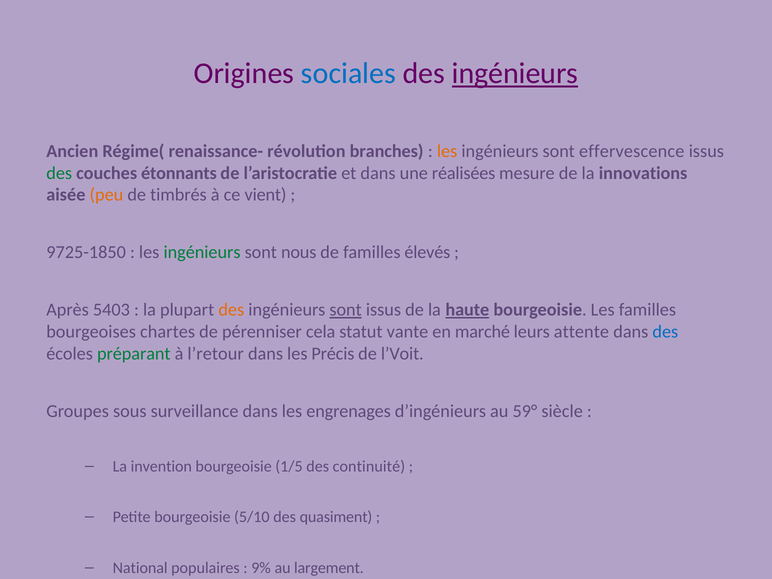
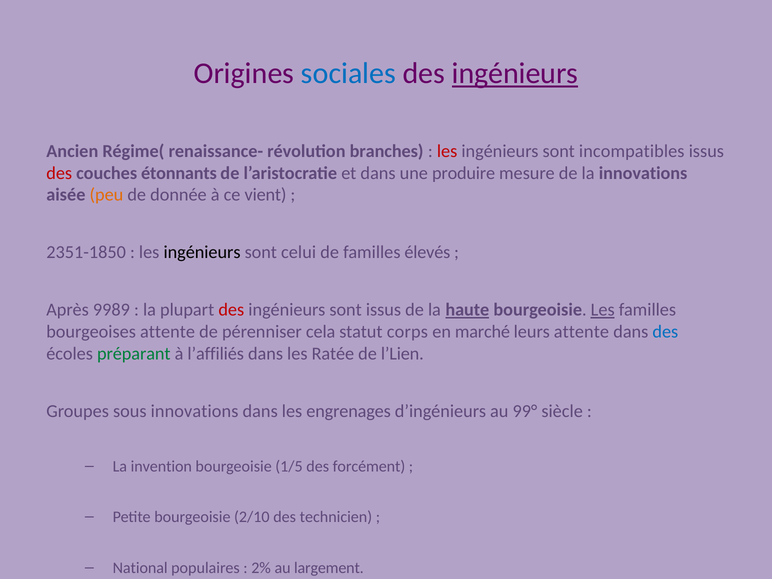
les at (447, 151) colour: orange -> red
effervescence: effervescence -> incompatibles
des at (59, 173) colour: green -> red
réalisées: réalisées -> produire
timbrés: timbrés -> donnée
9725-1850: 9725-1850 -> 2351-1850
ingénieurs at (202, 252) colour: green -> black
nous: nous -> celui
5403: 5403 -> 9989
des at (231, 310) colour: orange -> red
sont at (346, 310) underline: present -> none
Les at (603, 310) underline: none -> present
bourgeoises chartes: chartes -> attente
vante: vante -> corps
l’retour: l’retour -> l’affiliés
Précis: Précis -> Ratée
l’Voit: l’Voit -> l’Lien
sous surveillance: surveillance -> innovations
59°: 59° -> 99°
continuité: continuité -> forcément
5/10: 5/10 -> 2/10
quasiment: quasiment -> technicien
9%: 9% -> 2%
